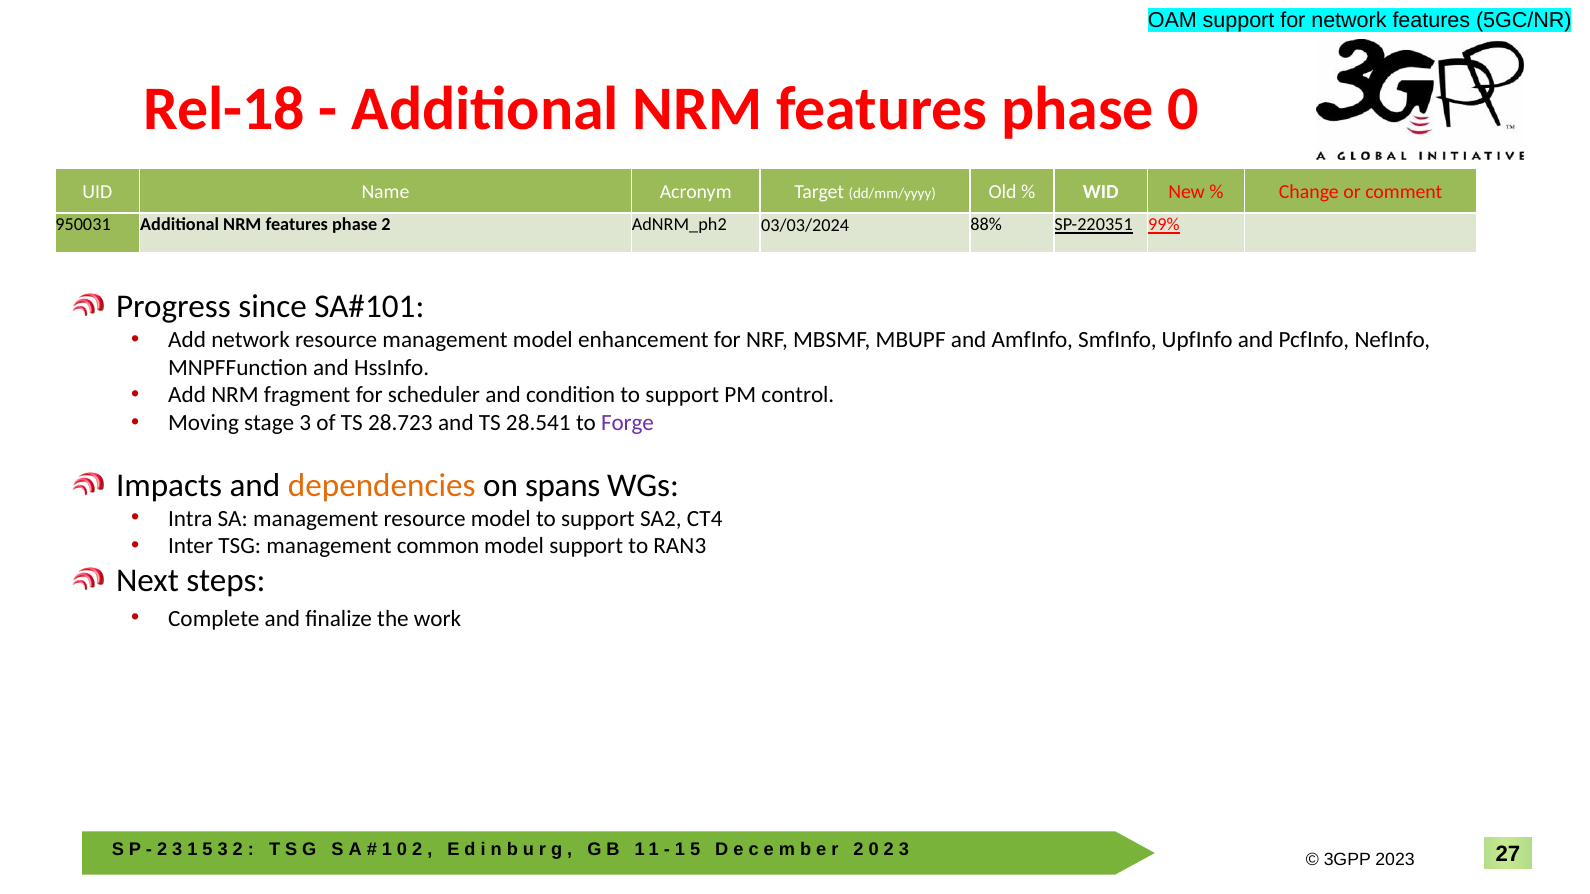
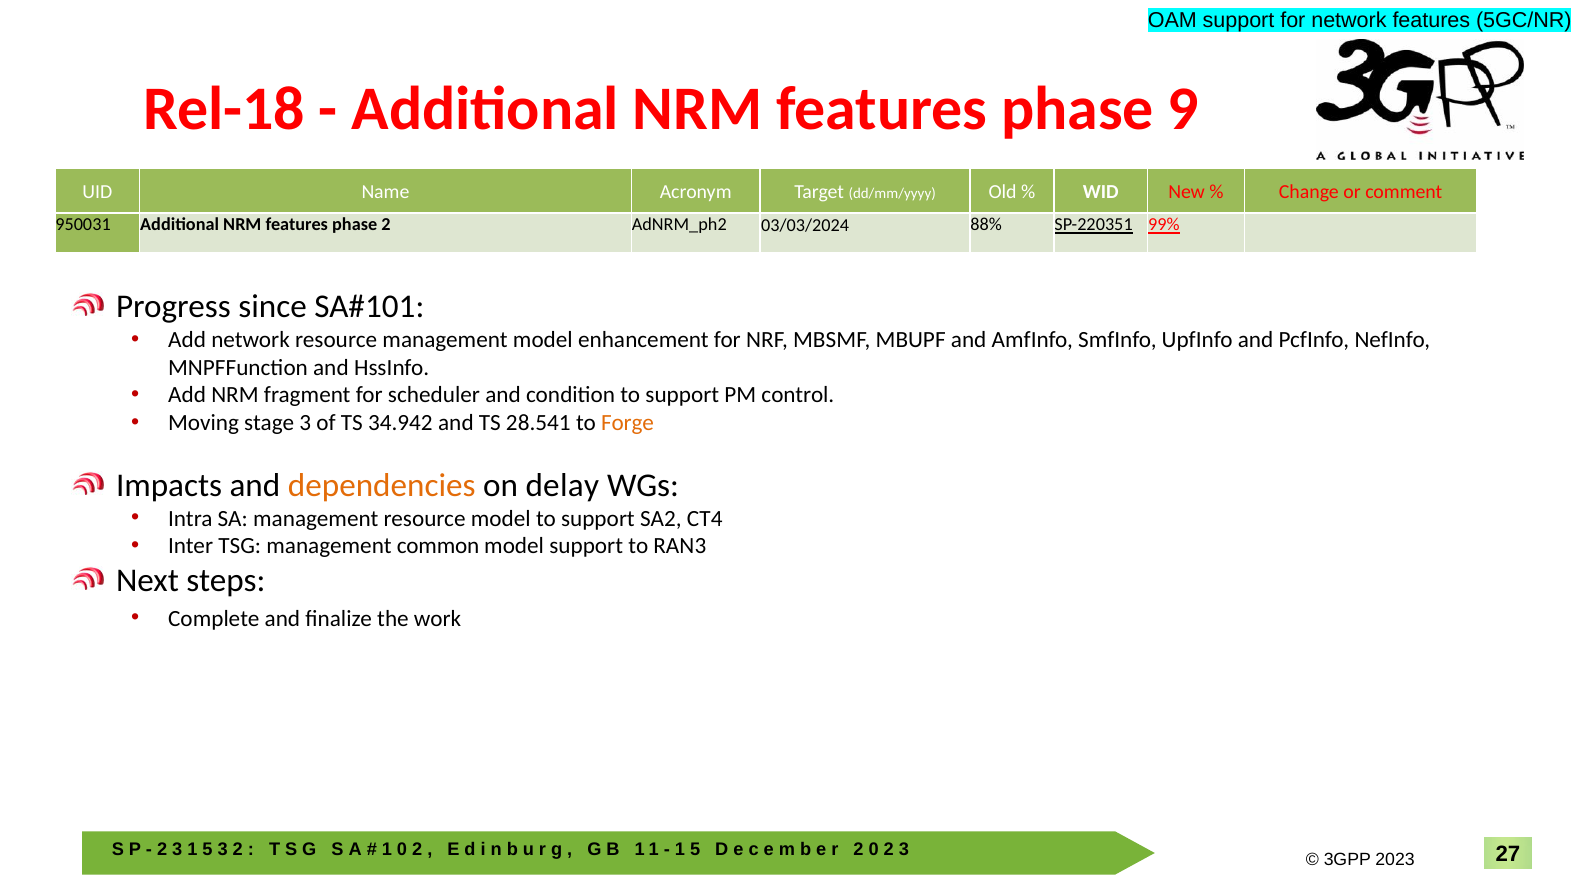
phase 0: 0 -> 9
28.723: 28.723 -> 34.942
Forge colour: purple -> orange
spans: spans -> delay
